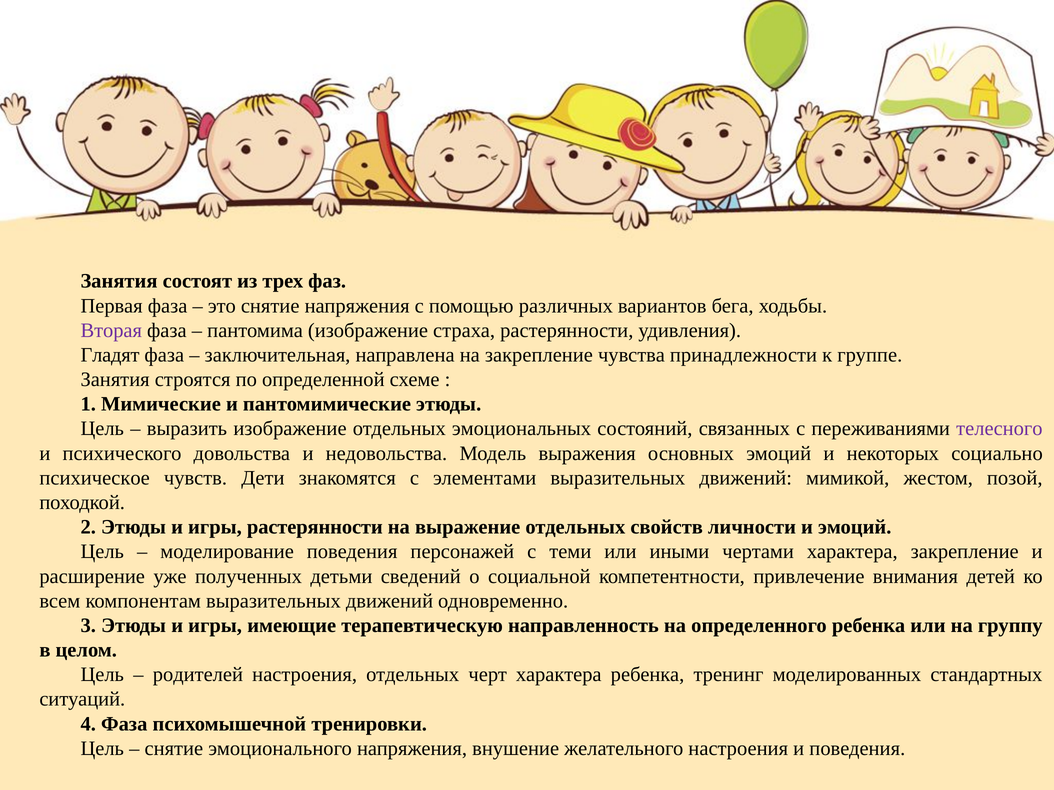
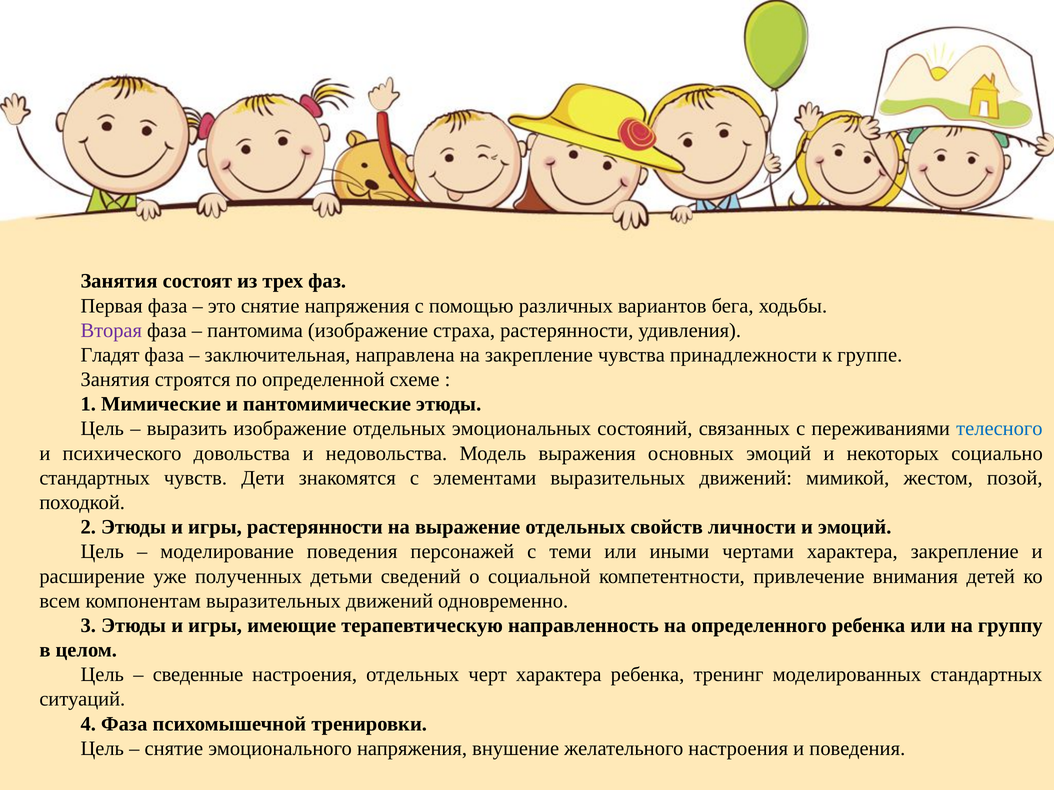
телесного colour: purple -> blue
психическое at (95, 478): психическое -> стандартных
родителей: родителей -> сведенные
